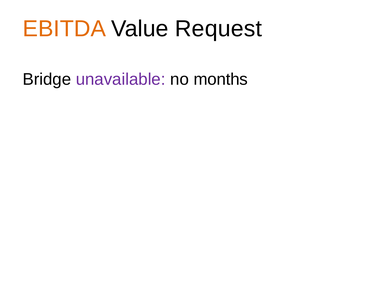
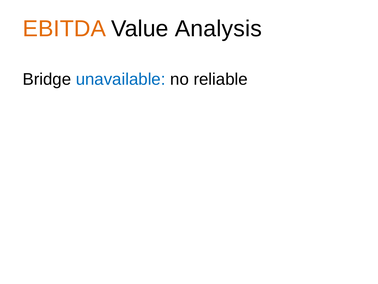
Request: Request -> Analysis
unavailable colour: purple -> blue
months: months -> reliable
